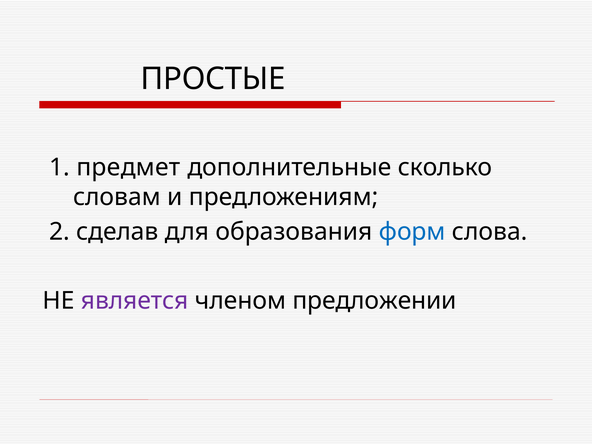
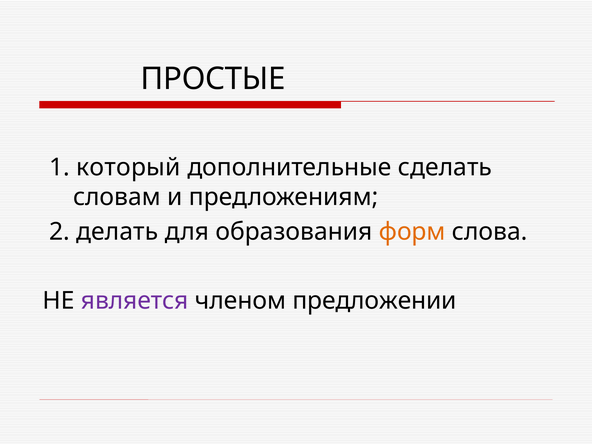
предмет: предмет -> который
сколько: сколько -> сделать
сделав: сделав -> делать
форм colour: blue -> orange
